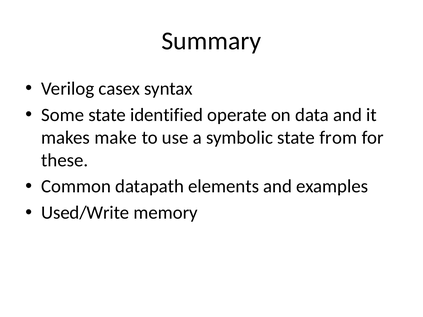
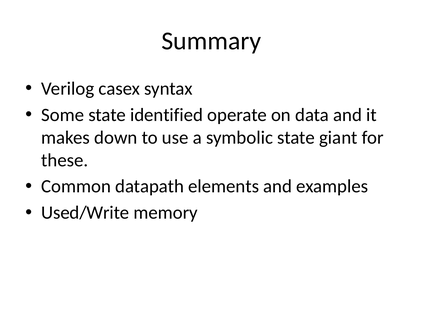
make: make -> down
from: from -> giant
